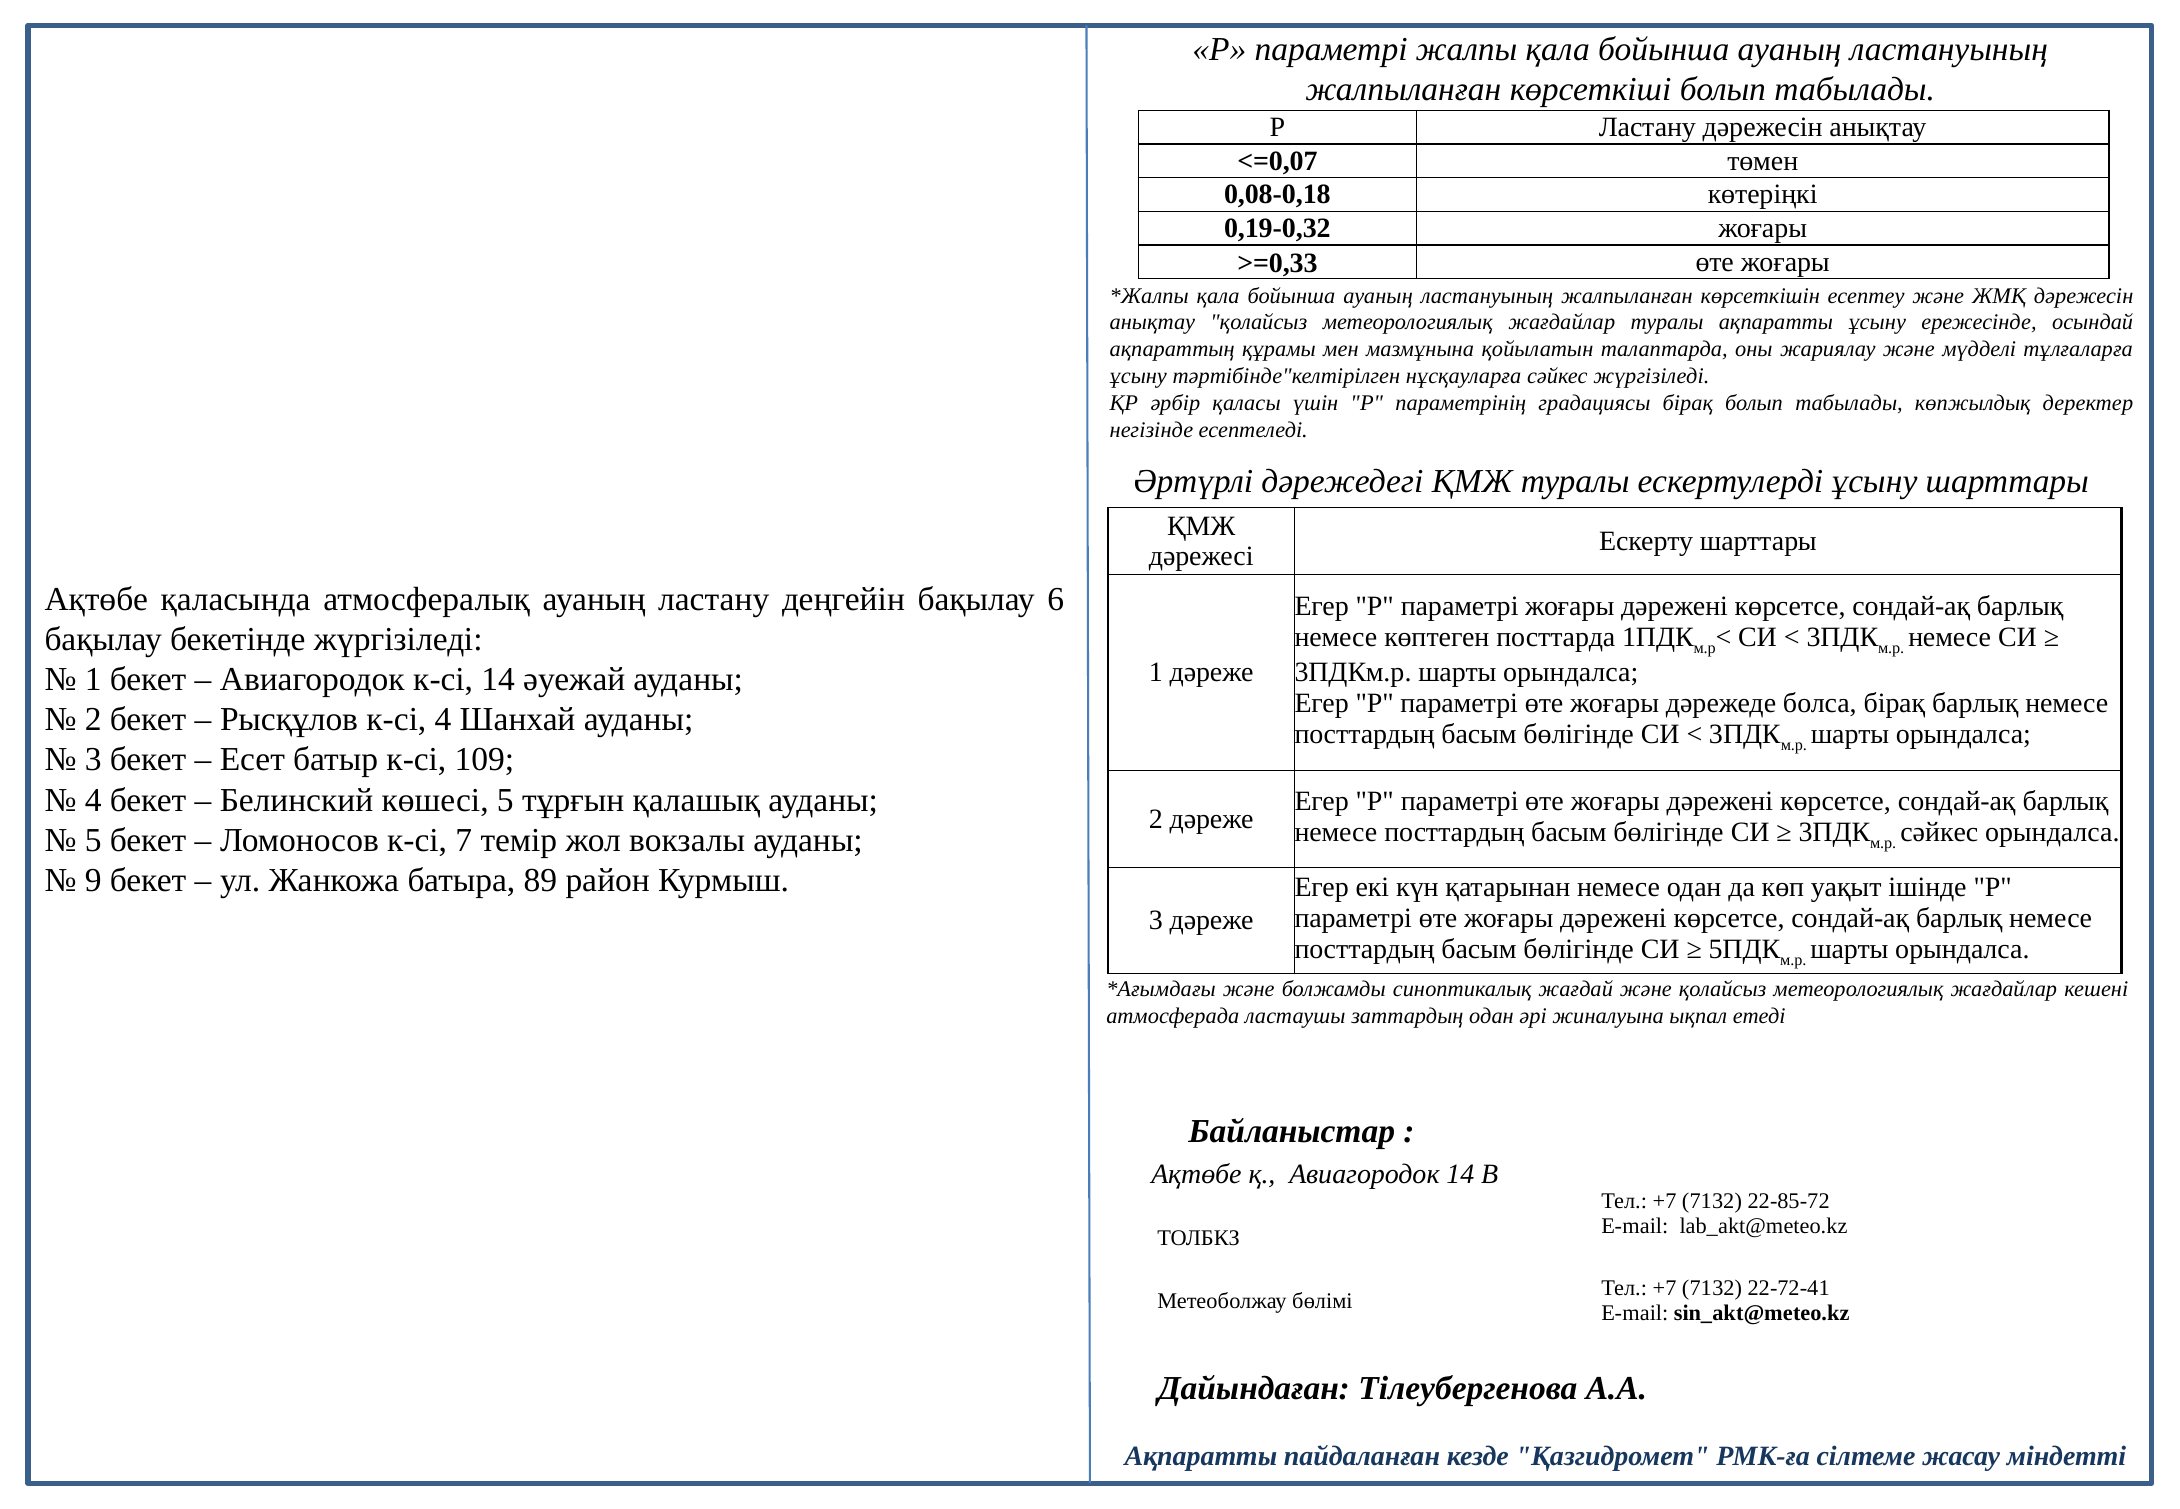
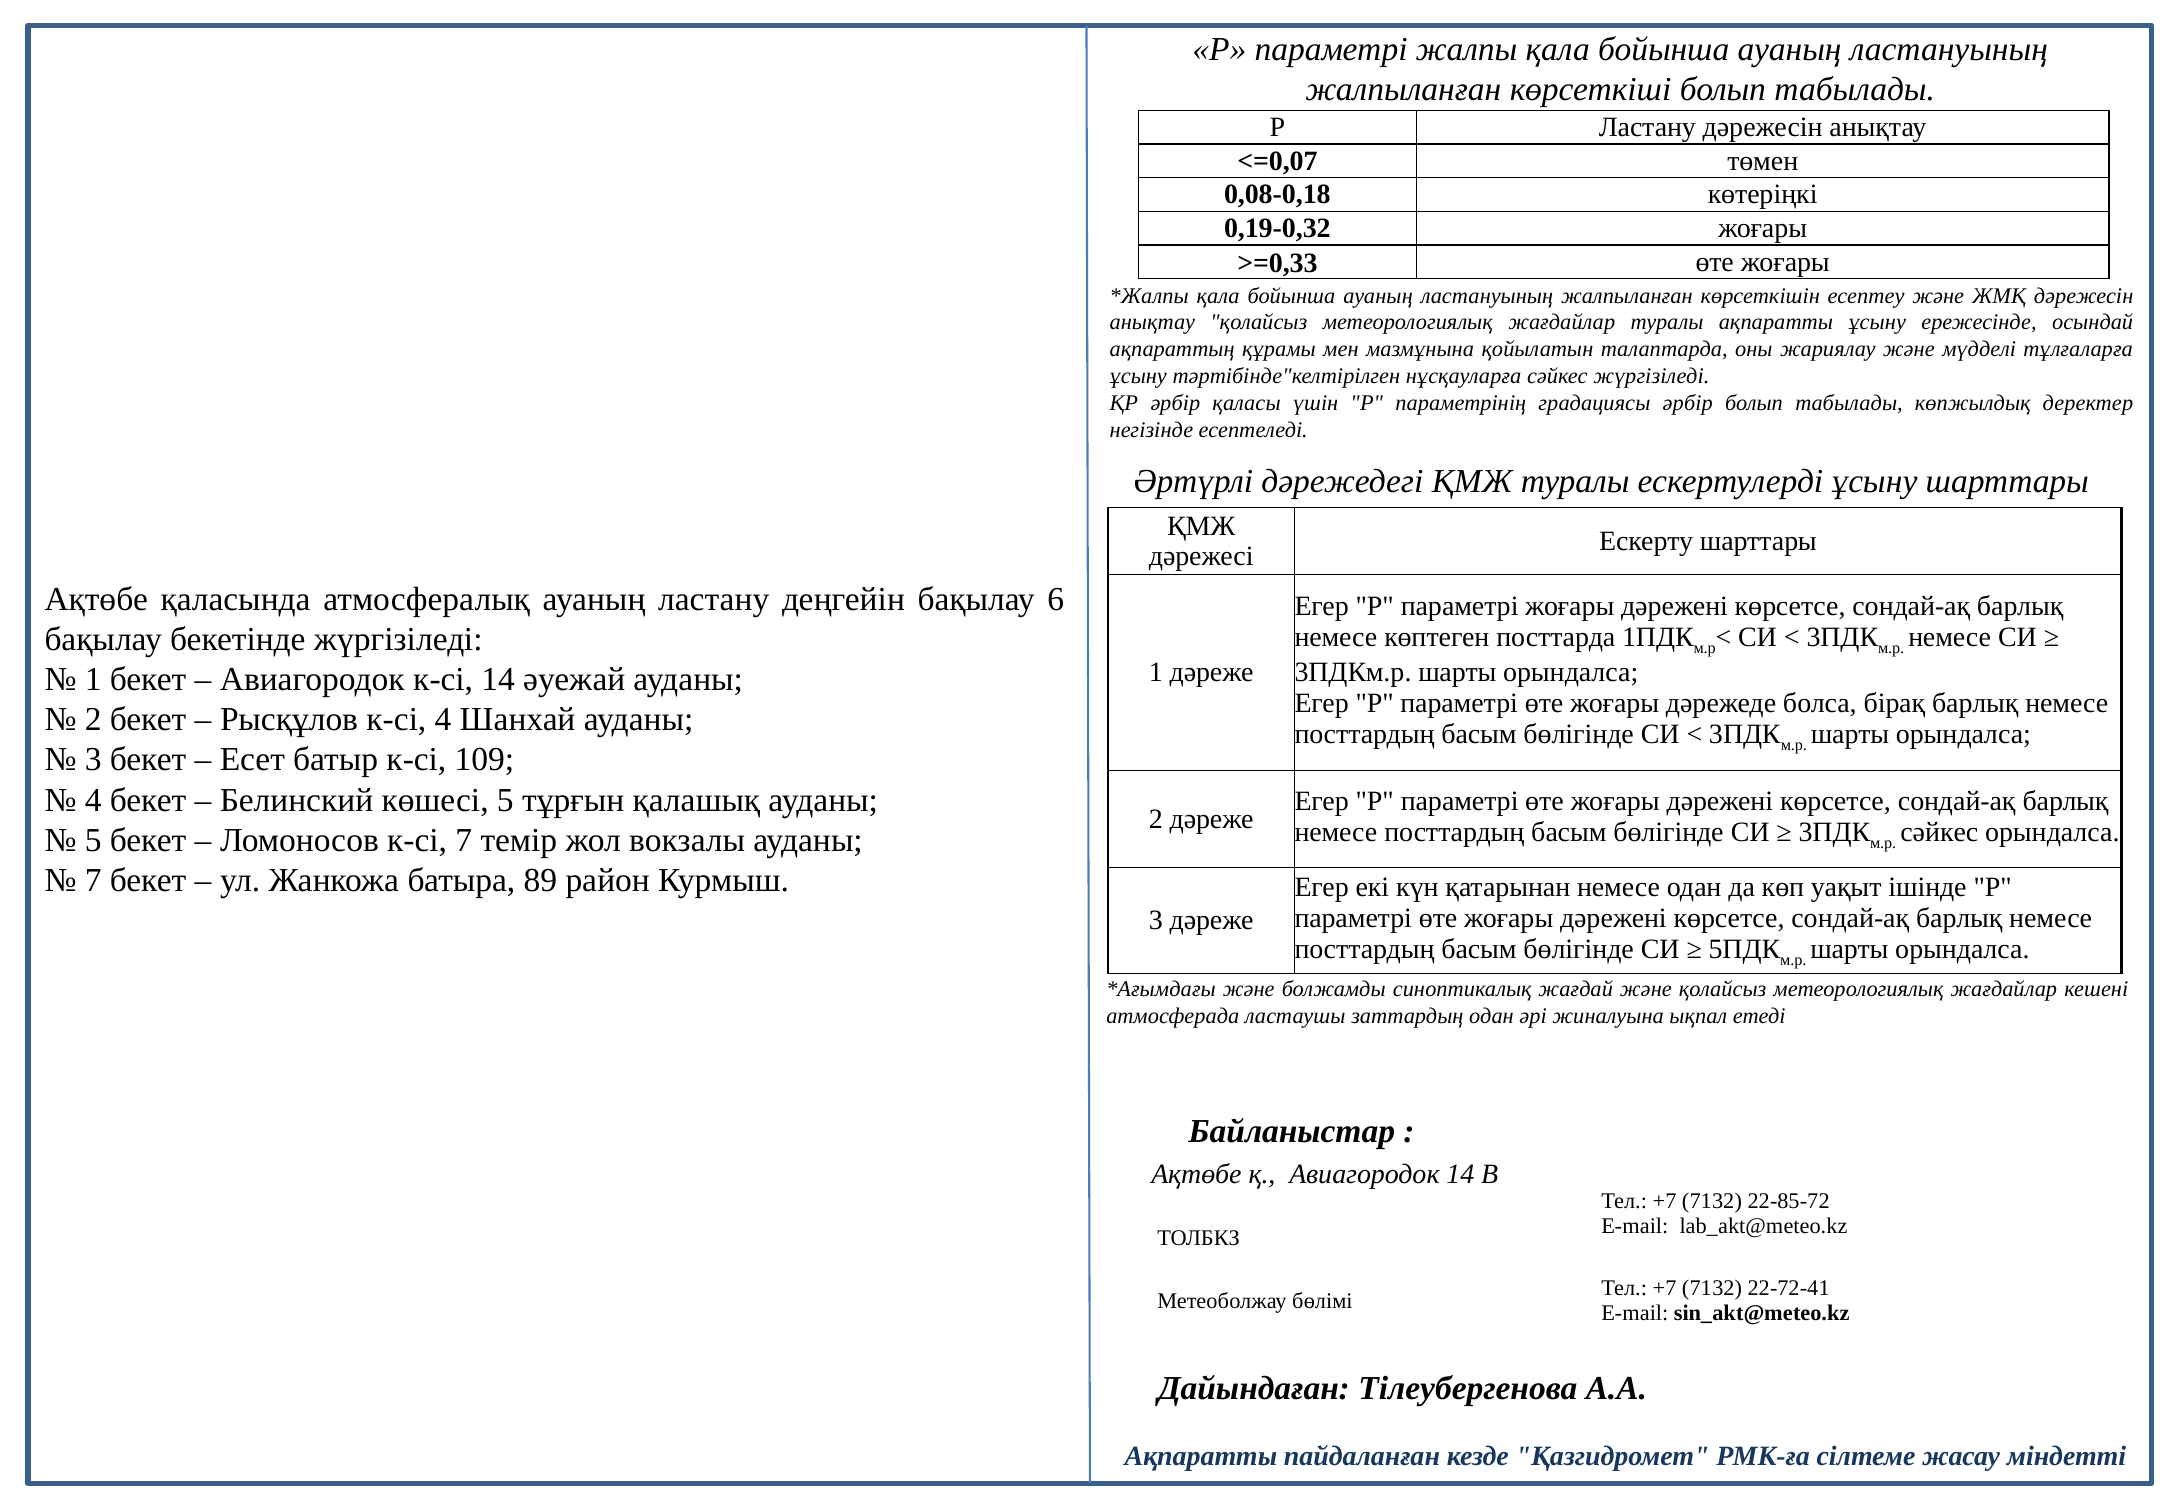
градациясы бірақ: бірақ -> әрбір
9 at (93, 881): 9 -> 7
